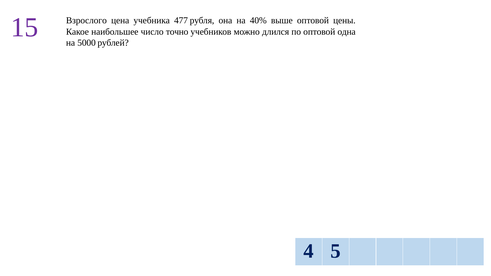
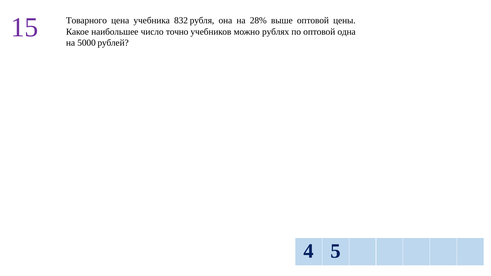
Взрослого: Взрослого -> Товарного
477: 477 -> 832
40%: 40% -> 28%
длился: длился -> рублях
